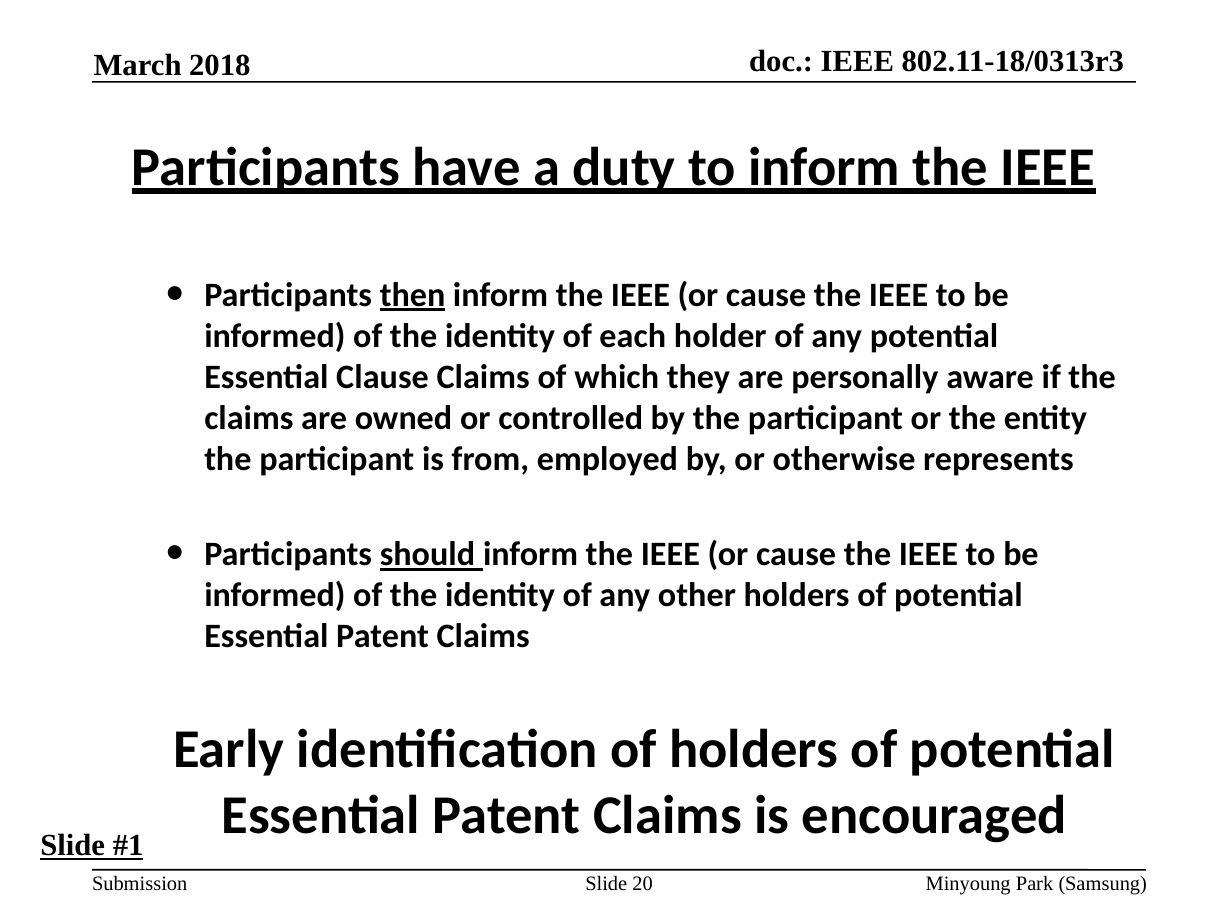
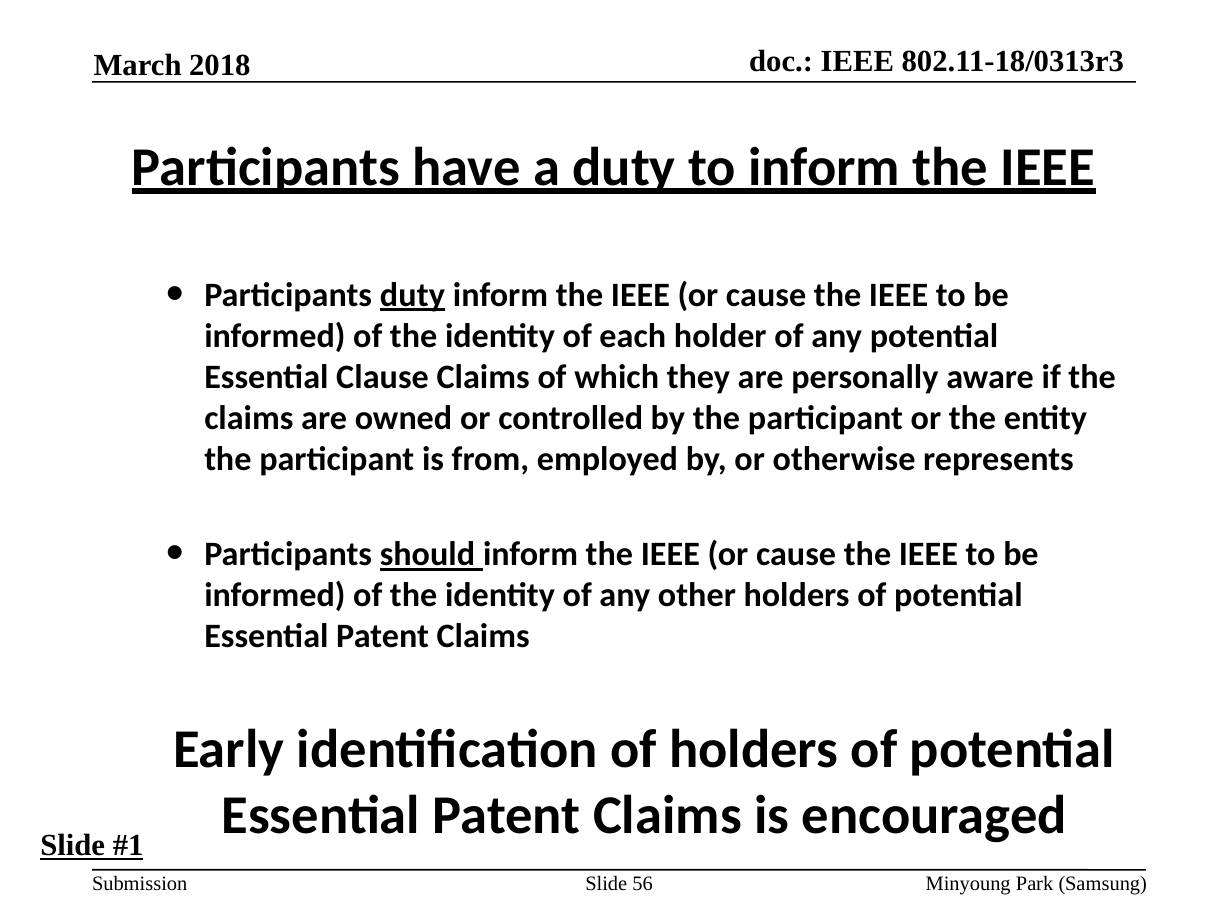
Participants then: then -> duty
20: 20 -> 56
